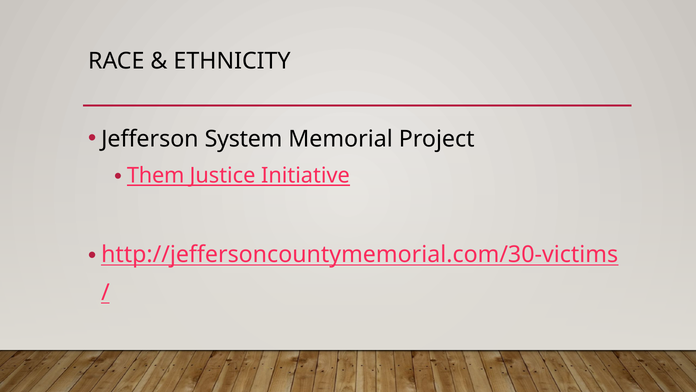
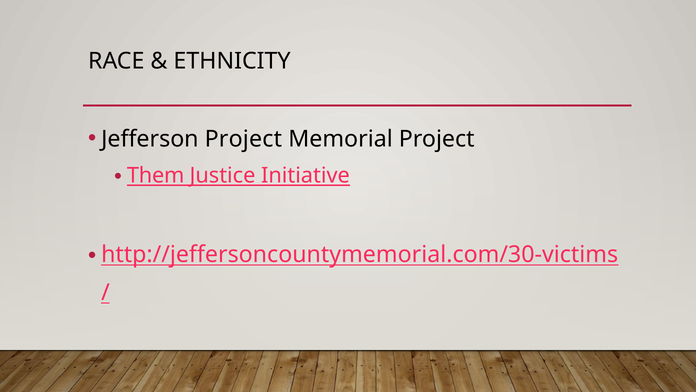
Jefferson System: System -> Project
